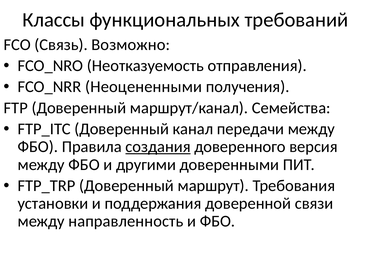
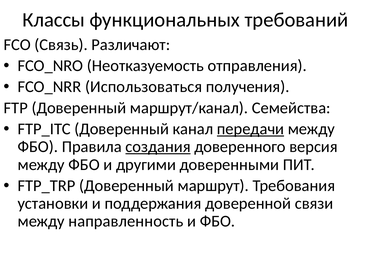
Возможно: Возможно -> Различают
Неоцененными: Неоцененными -> Использоваться
передачи underline: none -> present
